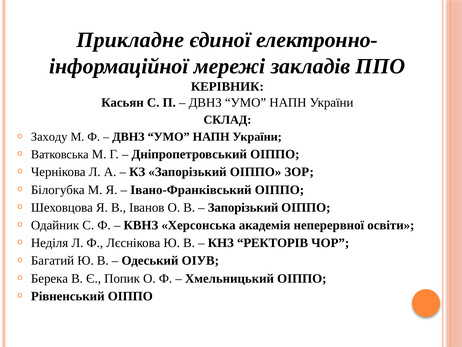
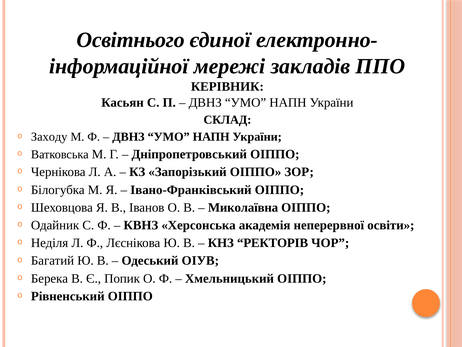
Прикладне: Прикладне -> Освітнього
Запорізький at (243, 207): Запорізький -> Миколаївна
